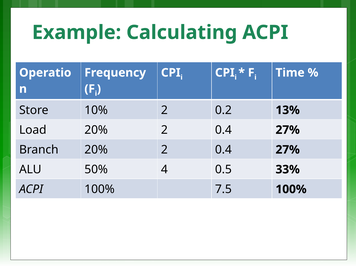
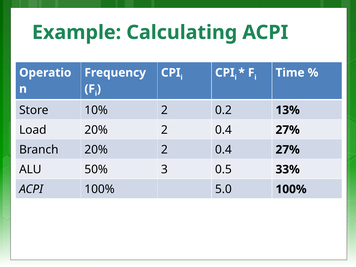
4: 4 -> 3
7.5: 7.5 -> 5.0
